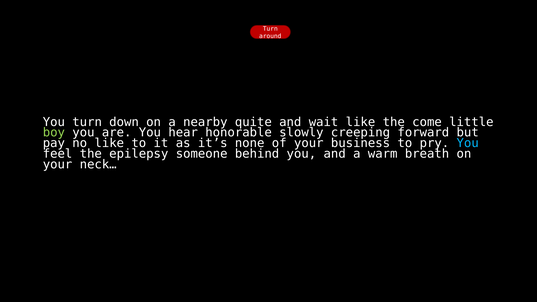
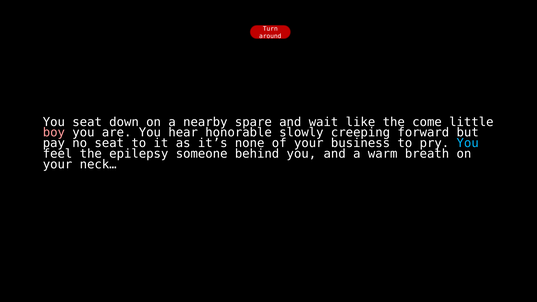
You turn: turn -> seat
quite: quite -> spare
boy colour: light green -> pink
no like: like -> seat
